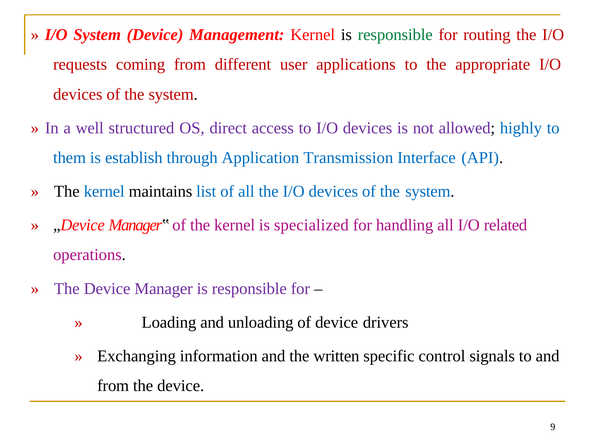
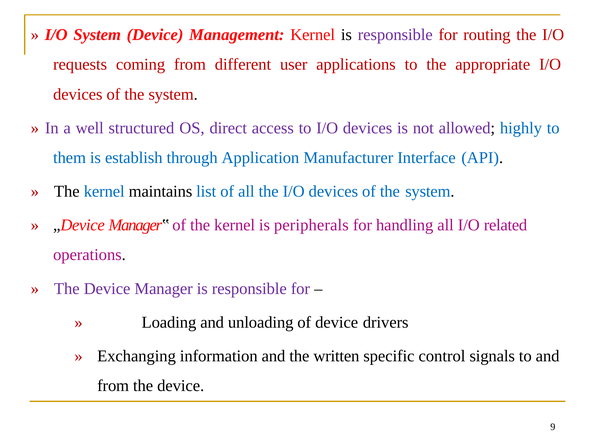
responsible at (395, 35) colour: green -> purple
Transmission: Transmission -> Manufacturer
specialized: specialized -> peripherals
